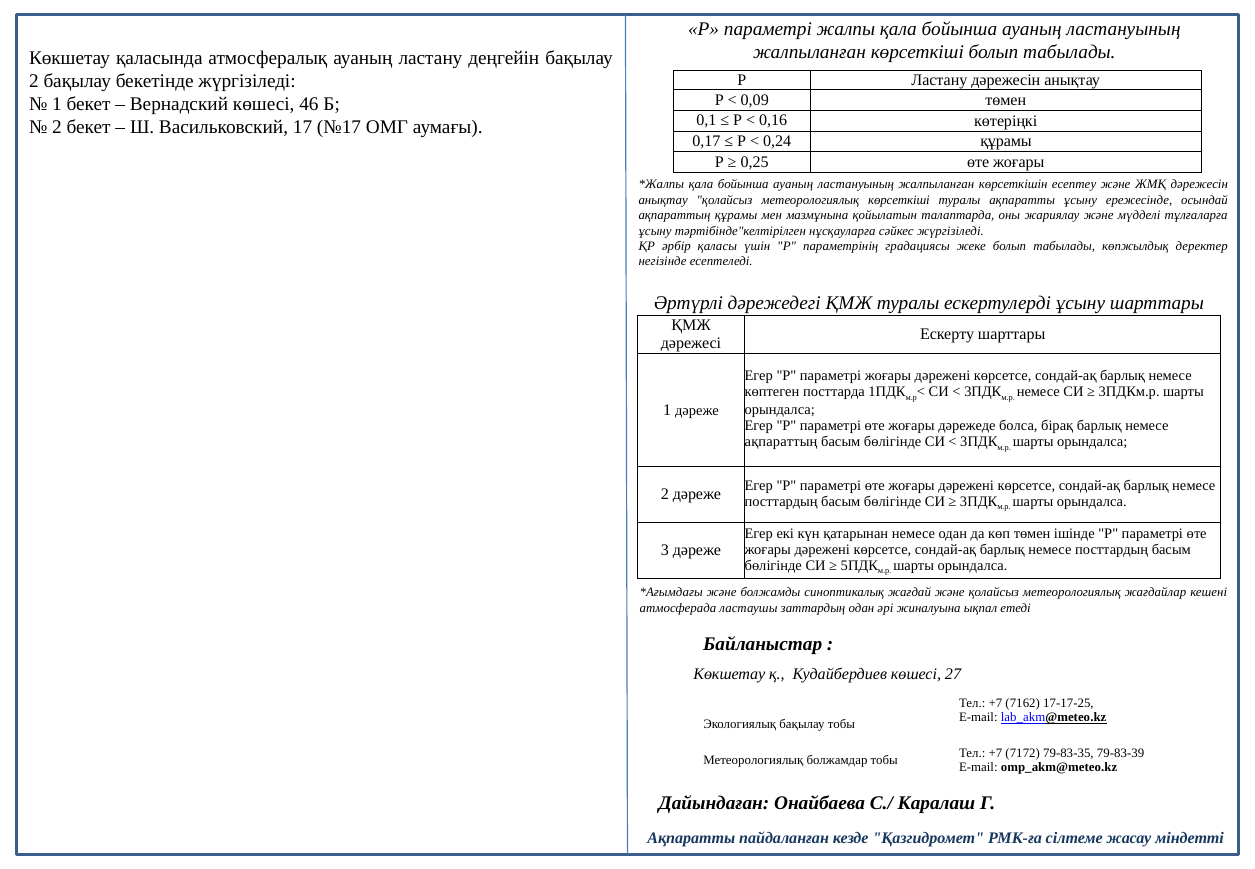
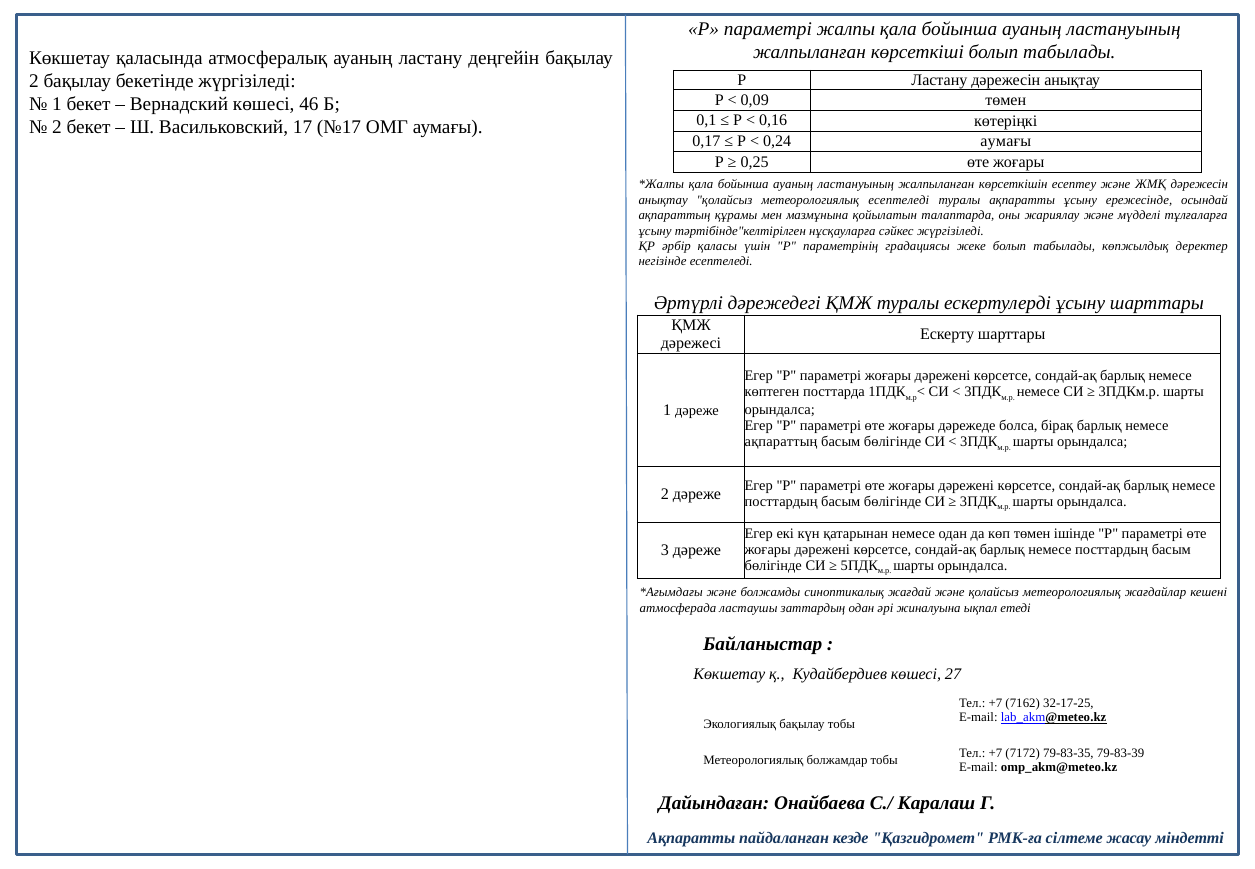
0,24 құрамы: құрамы -> аумағы
метеорологиялық көрсеткіші: көрсеткіші -> есептеледі
17-17-25: 17-17-25 -> 32-17-25
